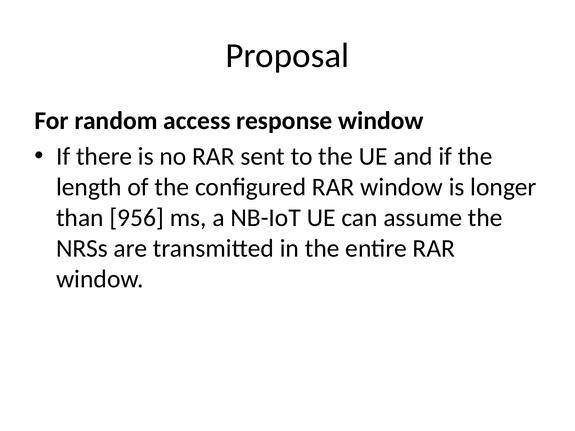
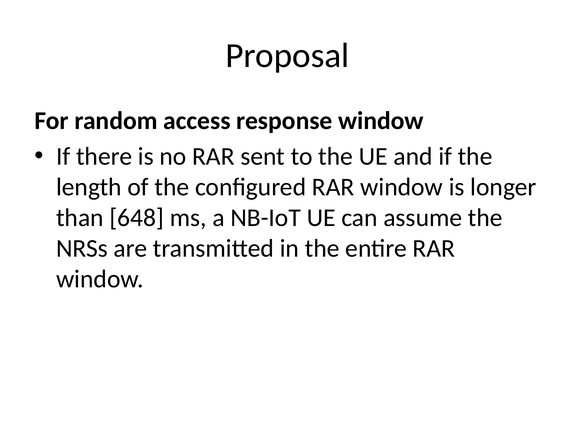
956: 956 -> 648
